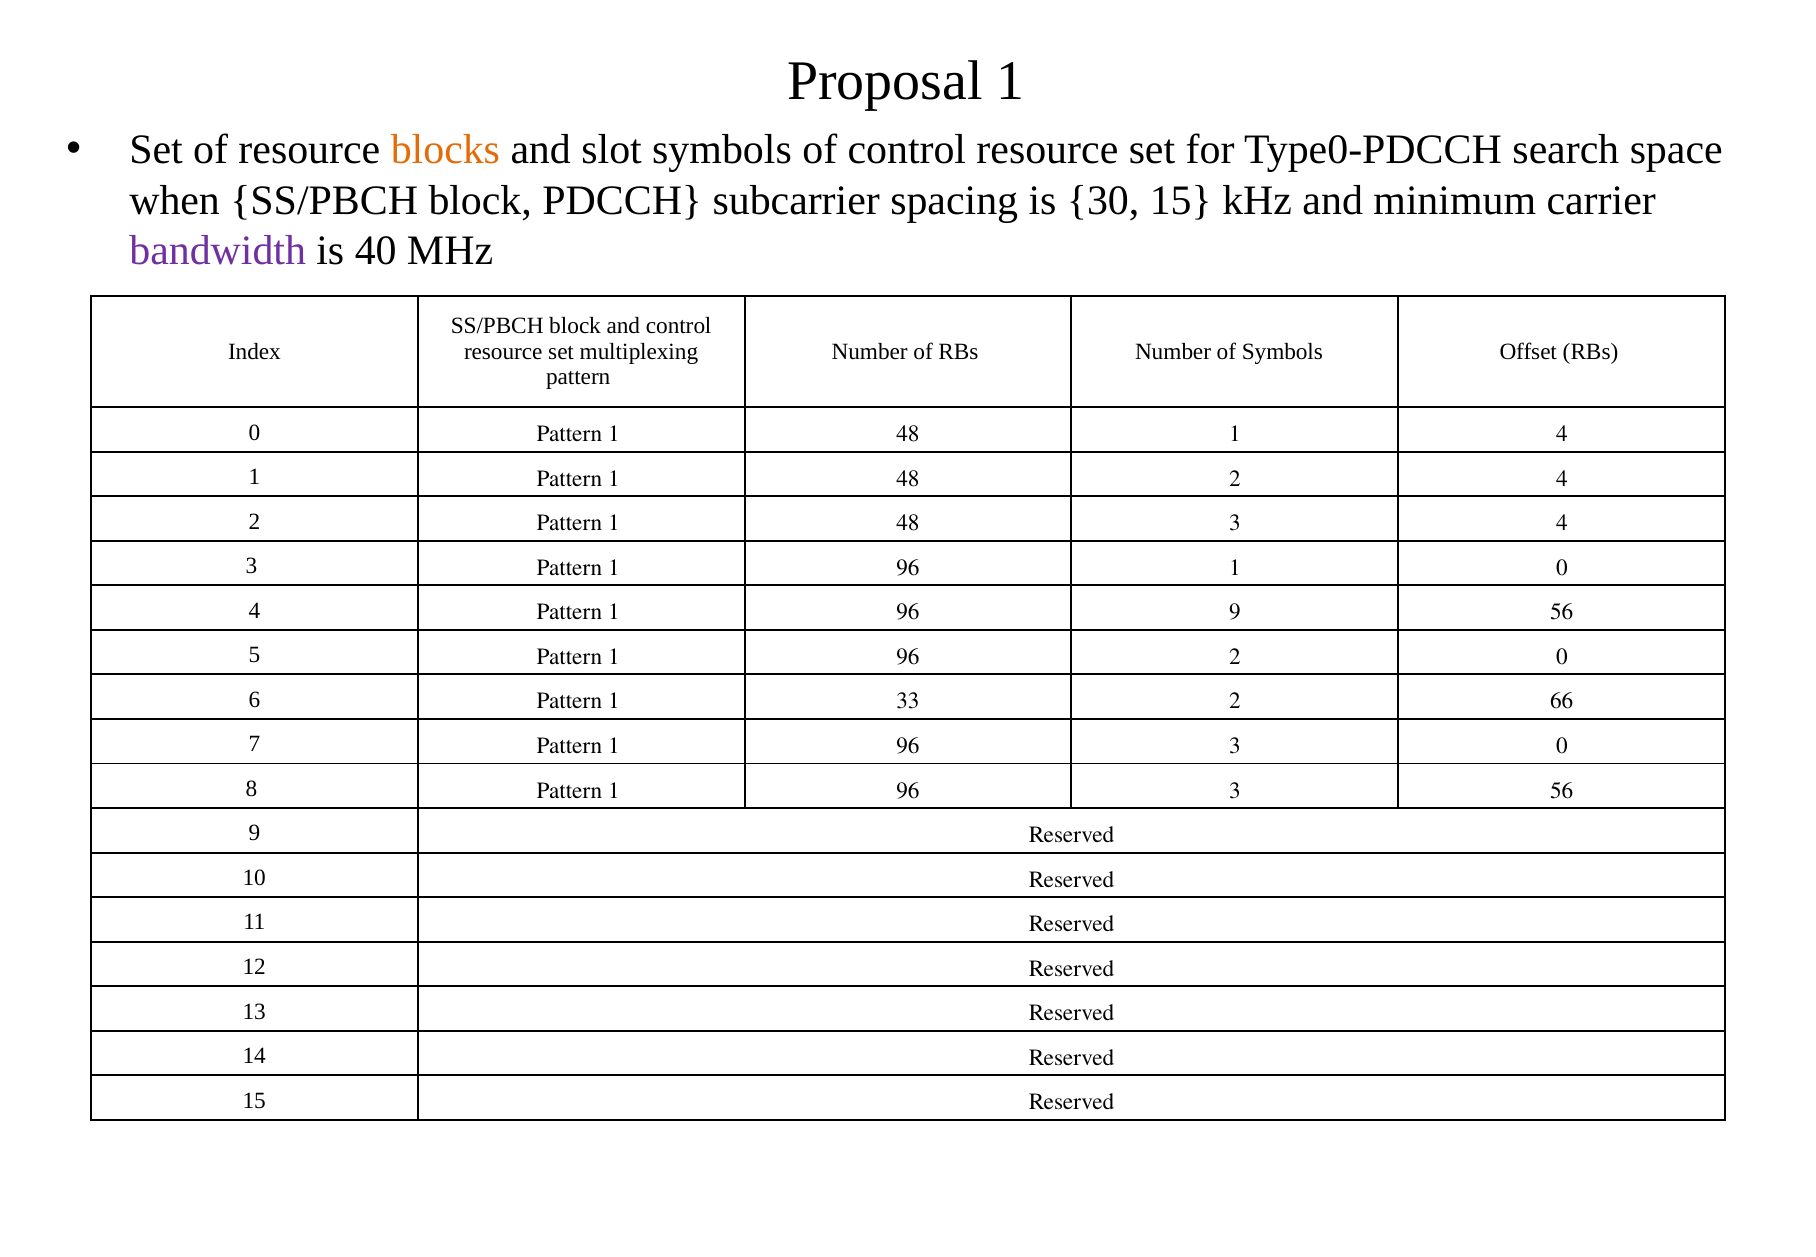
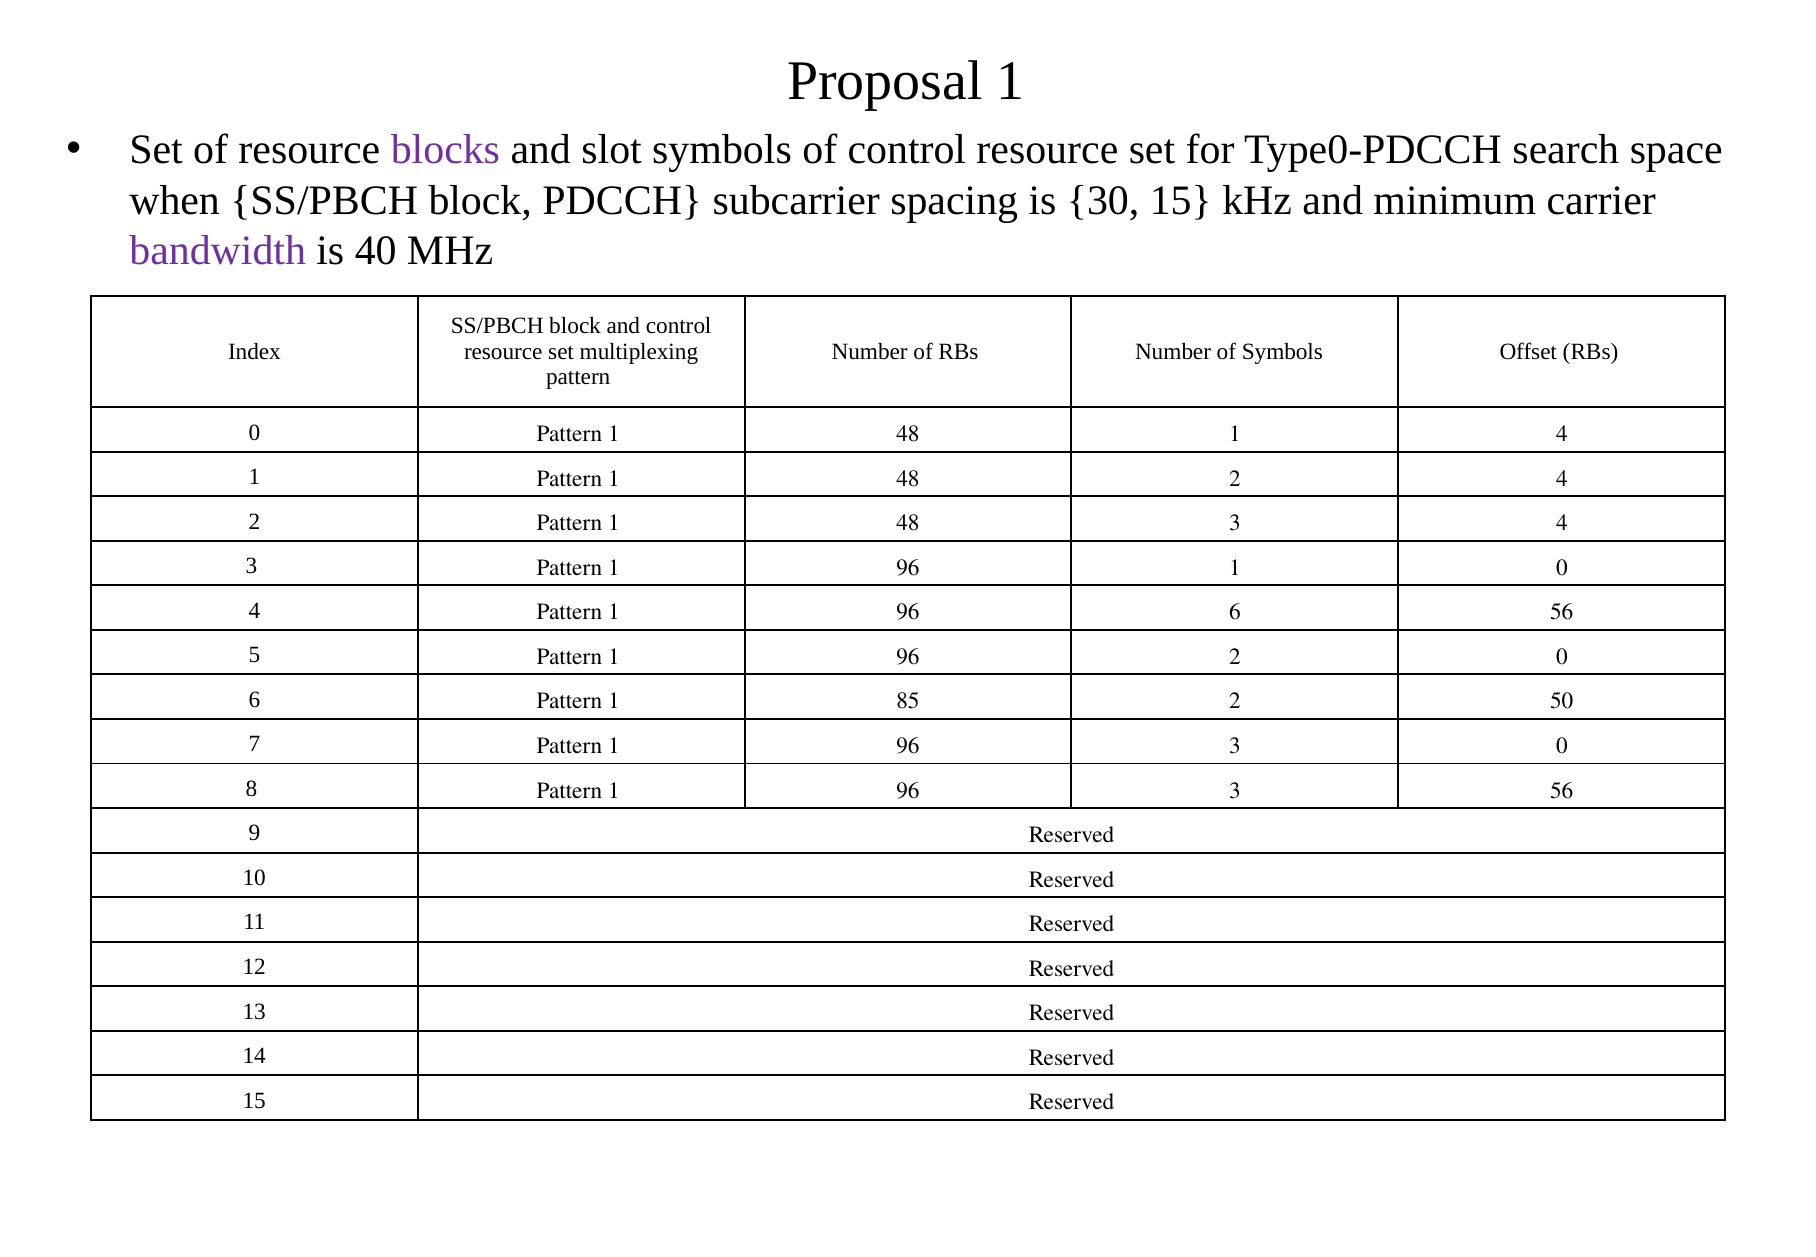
blocks colour: orange -> purple
96 9: 9 -> 6
33: 33 -> 85
66: 66 -> 50
